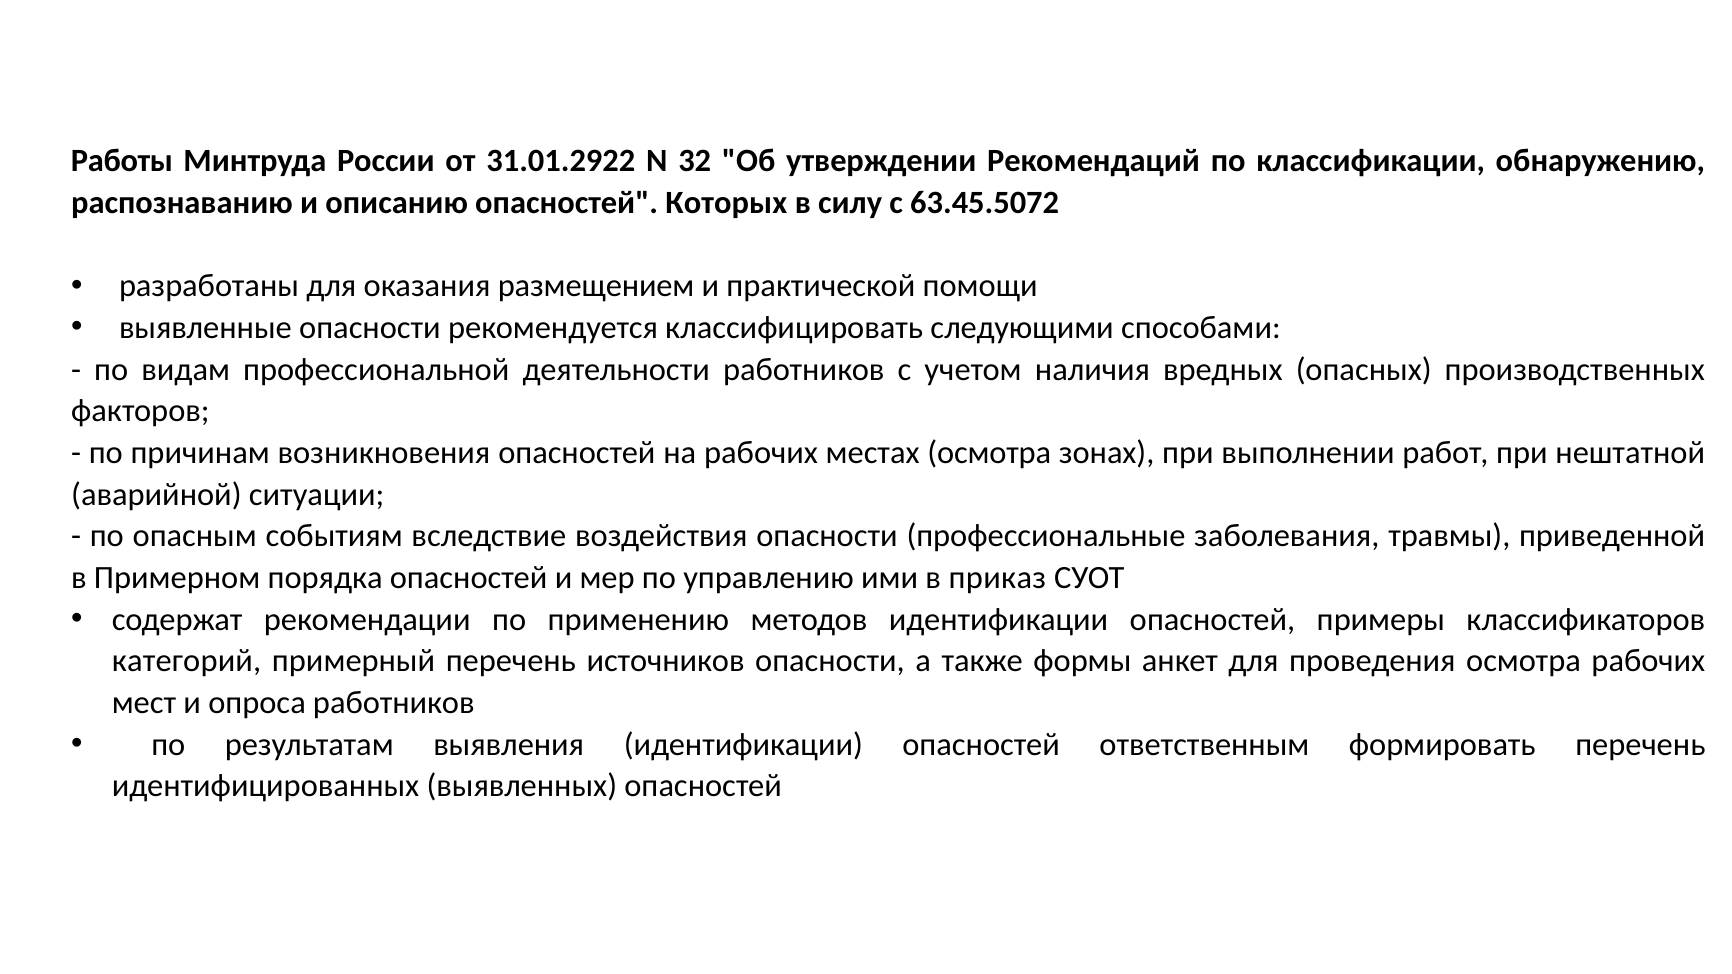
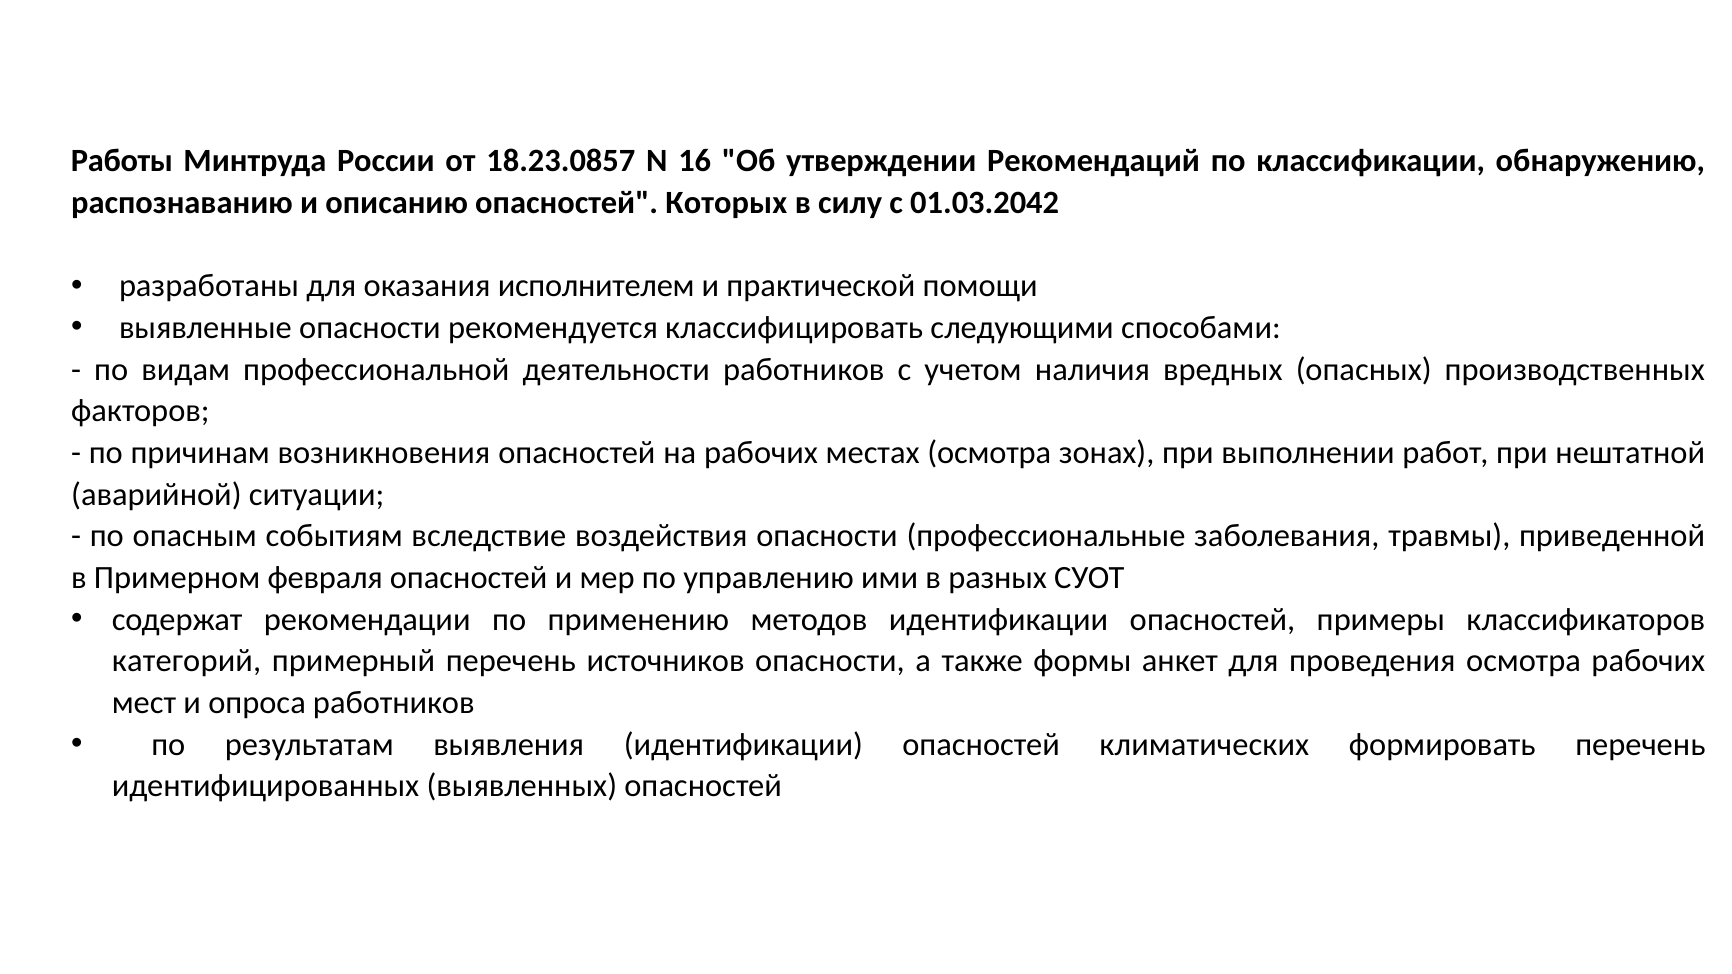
31.01.2922: 31.01.2922 -> 18.23.0857
32: 32 -> 16
63.45.5072: 63.45.5072 -> 01.03.2042
размещением: размещением -> исполнителем
порядка: порядка -> февраля
приказ: приказ -> разных
ответственным: ответственным -> климатических
